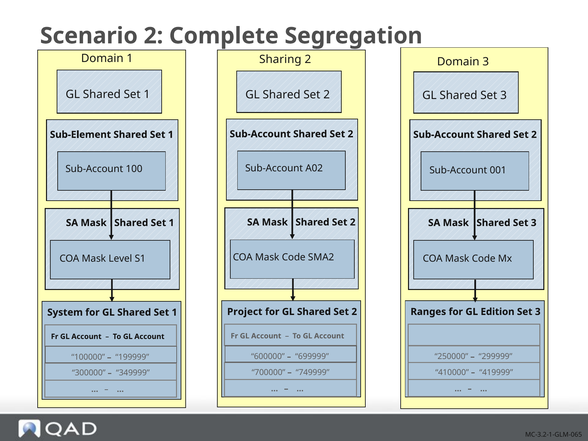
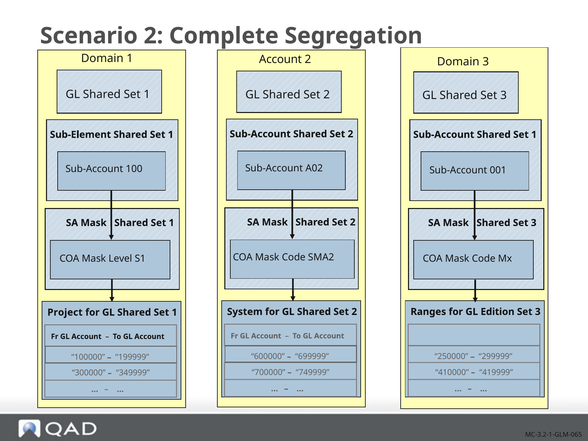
Sharing at (280, 59): Sharing -> Account
2 at (534, 135): 2 -> 1
Project: Project -> System
System: System -> Project
